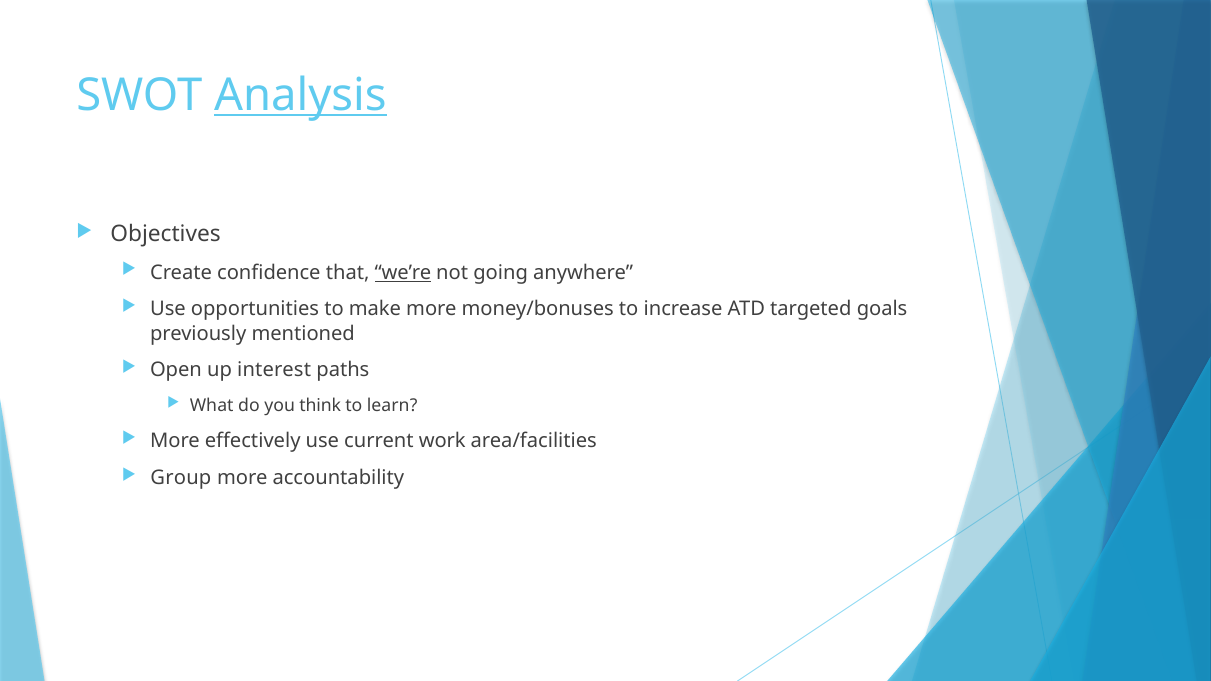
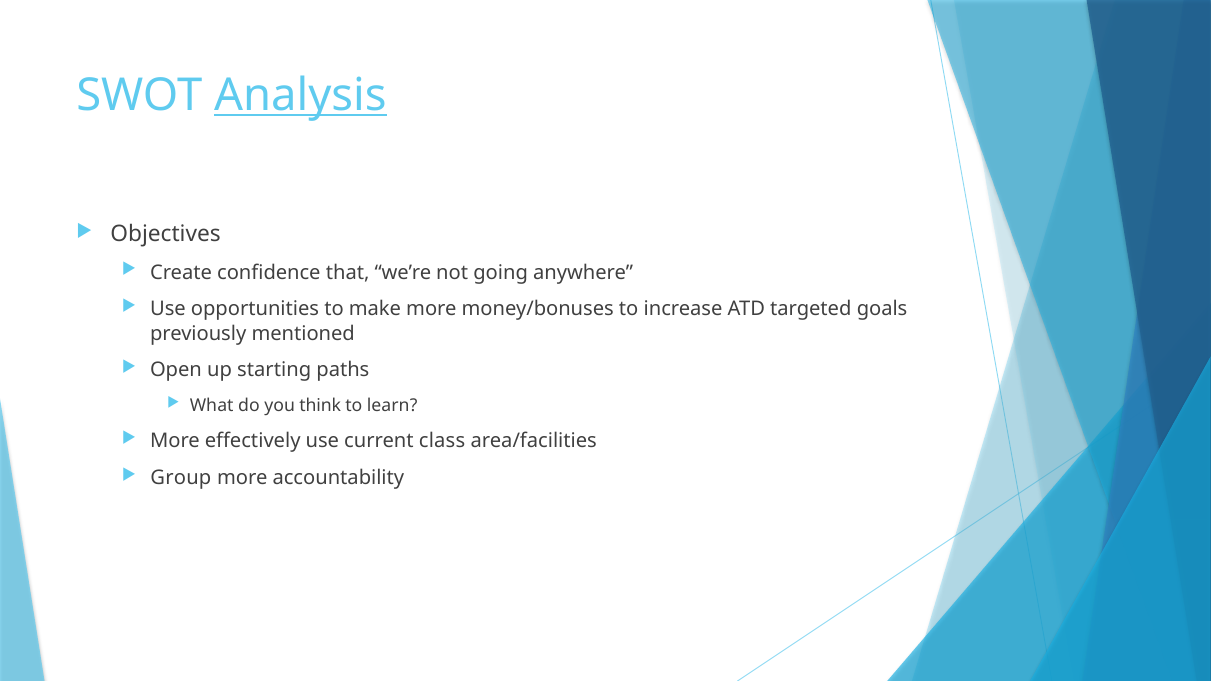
we’re underline: present -> none
interest: interest -> starting
work: work -> class
